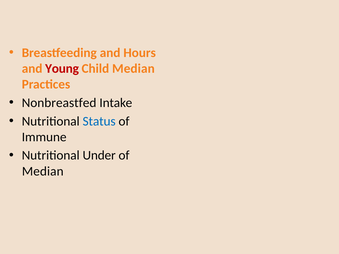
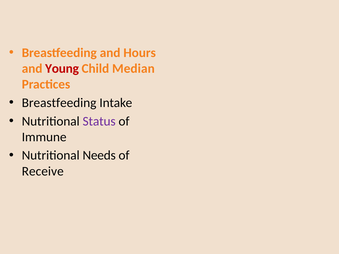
Nonbreastfed at (59, 103): Nonbreastfed -> Breastfeeding
Status colour: blue -> purple
Under: Under -> Needs
Median at (43, 171): Median -> Receive
